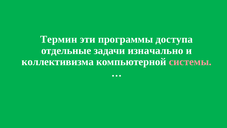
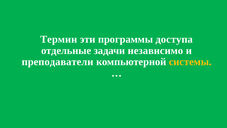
изначально: изначально -> независимо
коллективизма: коллективизма -> преподаватели
системы colour: pink -> yellow
